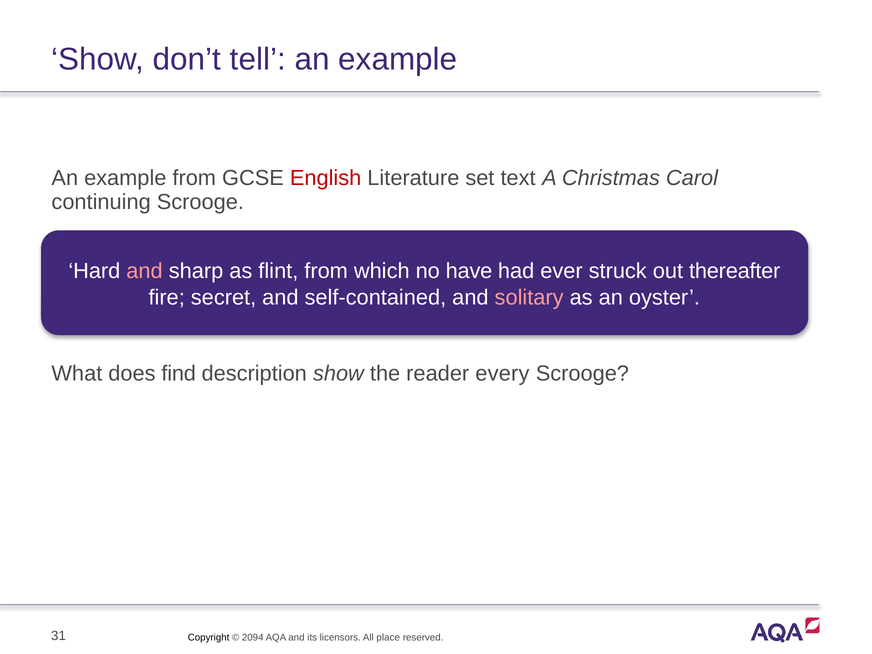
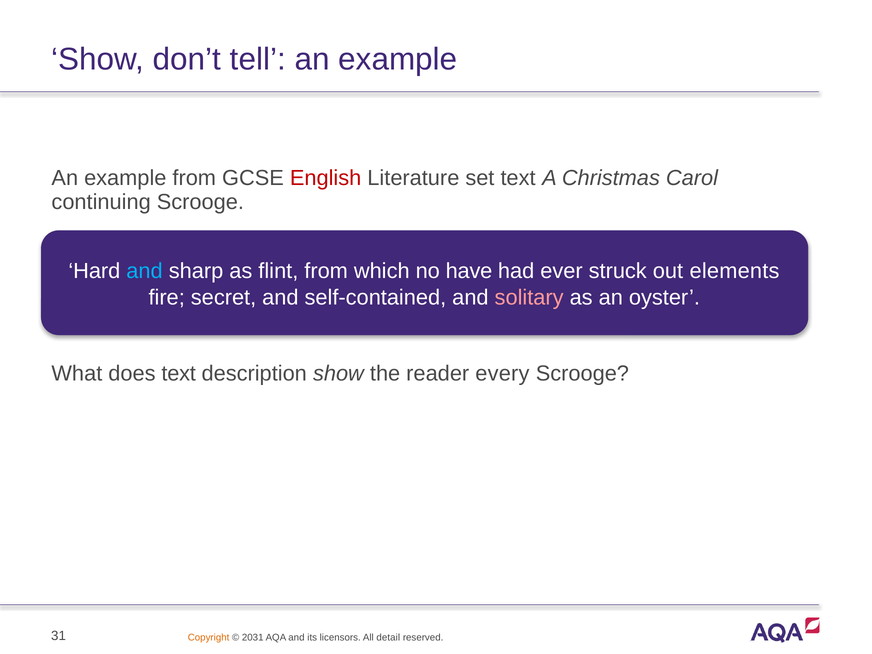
and at (145, 271) colour: pink -> light blue
thereafter: thereafter -> elements
does find: find -> text
Copyright colour: black -> orange
2094: 2094 -> 2031
place: place -> detail
